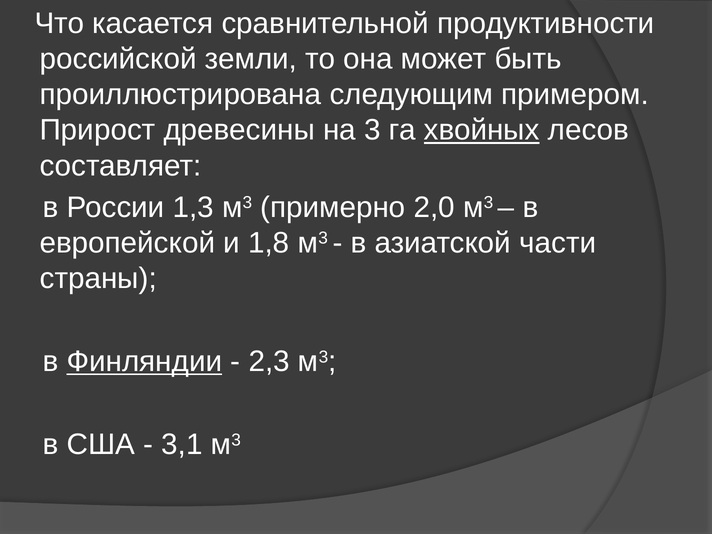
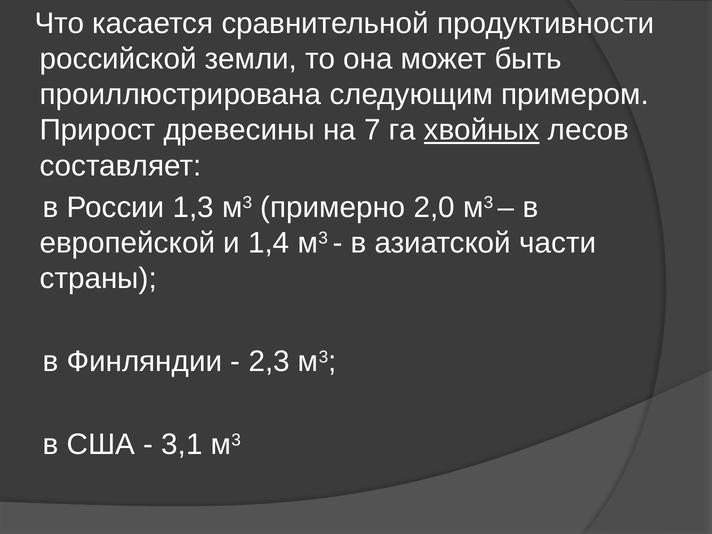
3: 3 -> 7
1,8: 1,8 -> 1,4
Финляндии underline: present -> none
